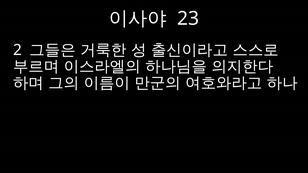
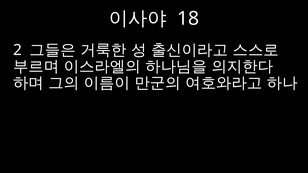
23: 23 -> 18
